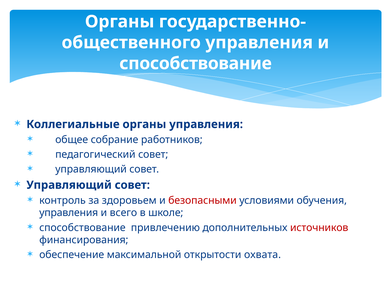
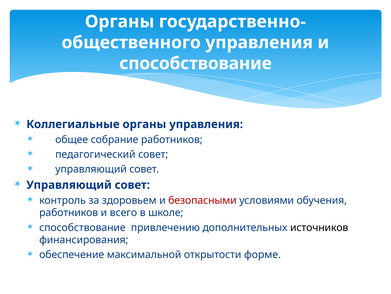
управления at (69, 212): управления -> работников
источников colour: red -> black
охвата: охвата -> форме
